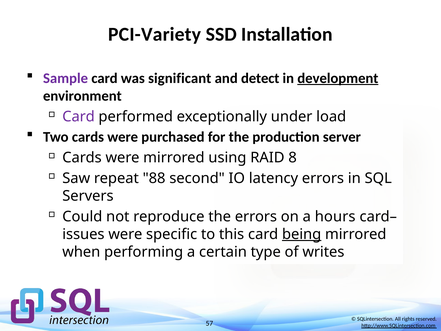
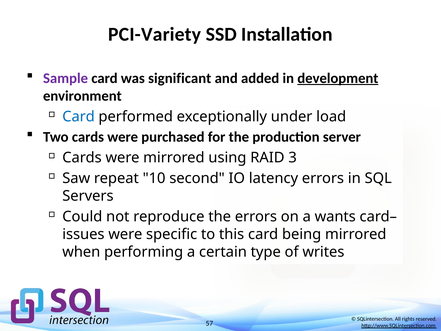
detect: detect -> added
Card at (79, 116) colour: purple -> blue
8: 8 -> 3
88: 88 -> 10
hours: hours -> wants
being underline: present -> none
